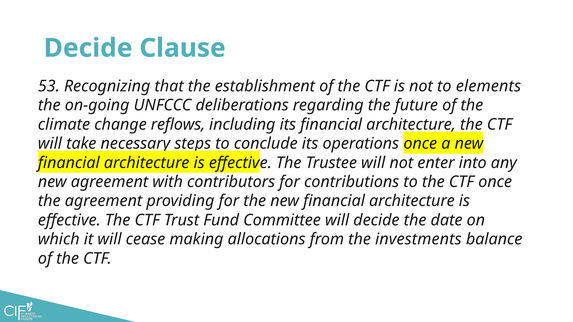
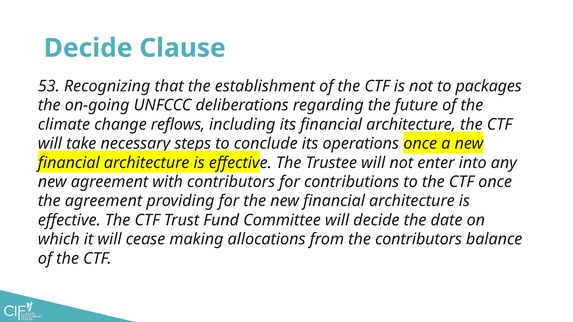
elements: elements -> packages
the investments: investments -> contributors
